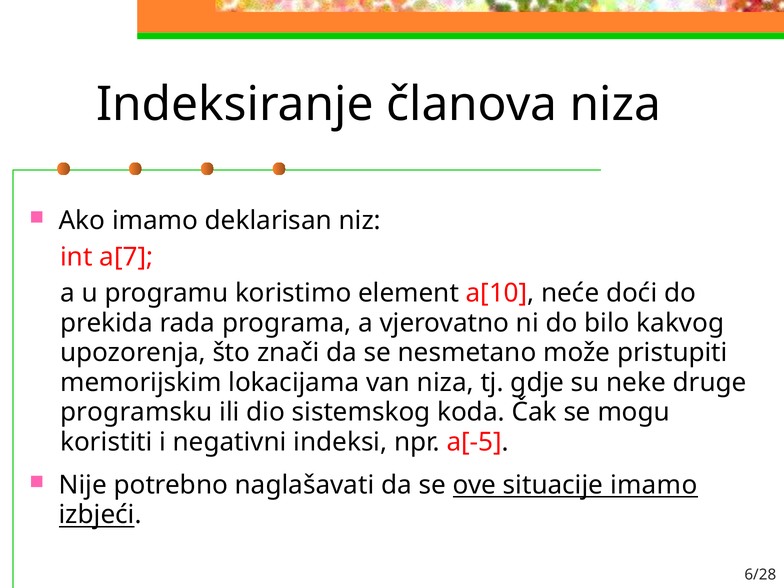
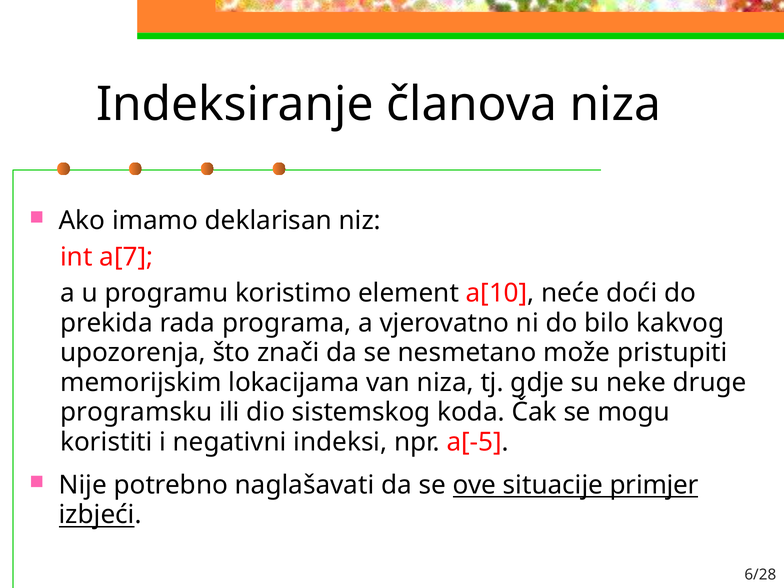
situacije imamo: imamo -> primjer
